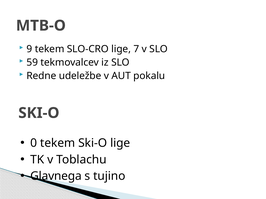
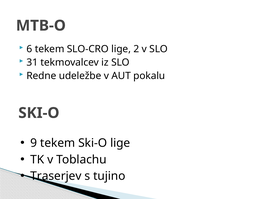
9: 9 -> 6
7: 7 -> 2
59: 59 -> 31
0: 0 -> 9
Glavnega: Glavnega -> Traserjev
